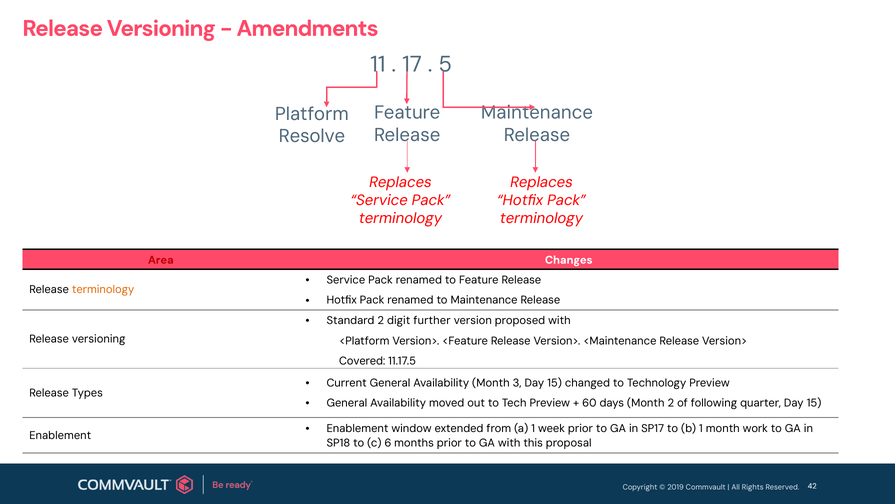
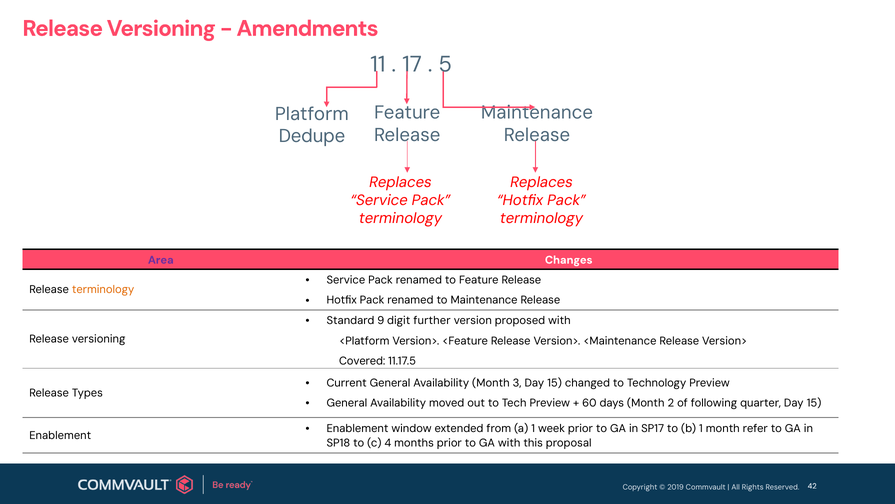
Resolve: Resolve -> Dedupe
Area colour: red -> purple
Standard 2: 2 -> 9
work: work -> refer
6: 6 -> 4
